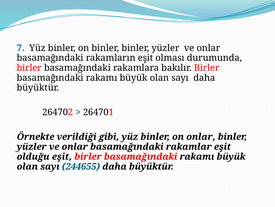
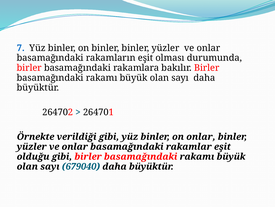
olduğu eşit: eşit -> gibi
244655: 244655 -> 679040
